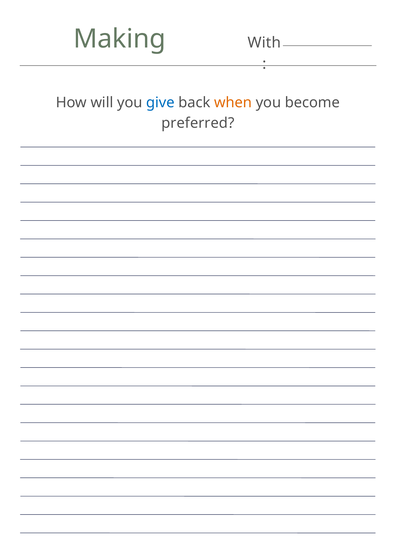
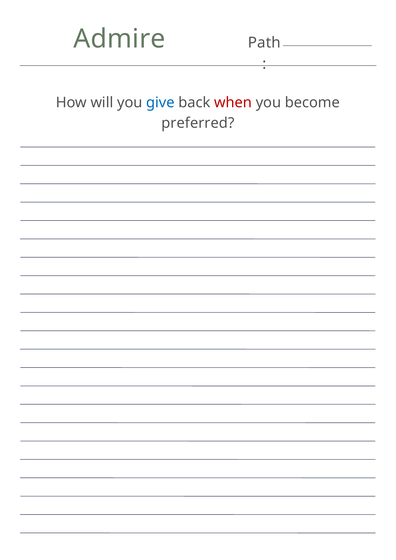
Making: Making -> Admire
With: With -> Path
when colour: orange -> red
